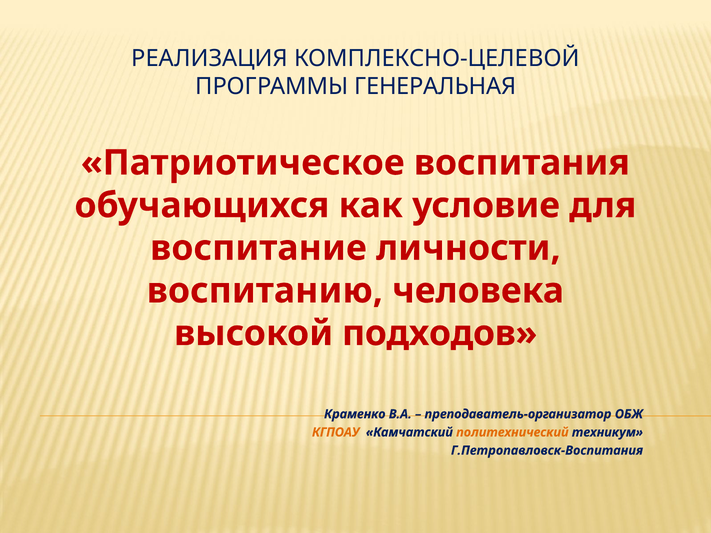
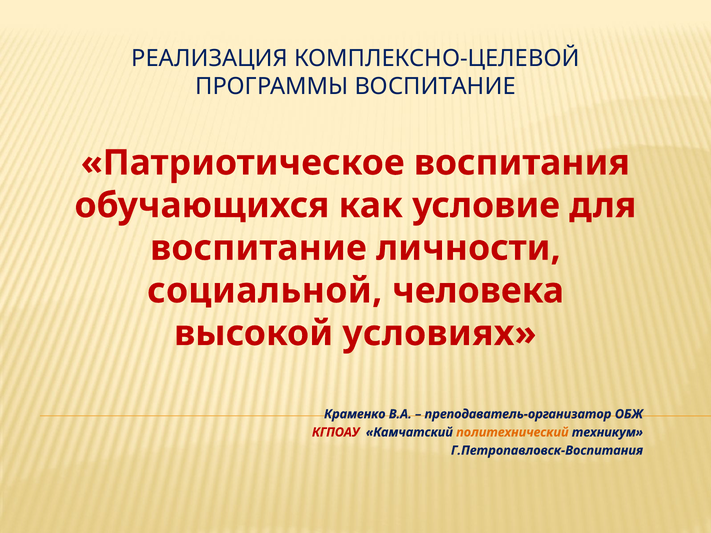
ПРОГРАММЫ ГЕНЕРАЛЬНАЯ: ГЕНЕРАЛЬНАЯ -> ВОСПИТАНИЕ
воспитанию: воспитанию -> социальной
подходов: подходов -> условиях
КГПОАУ colour: orange -> red
